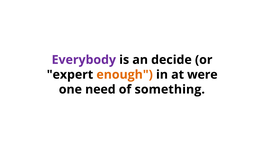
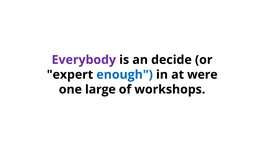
enough colour: orange -> blue
need: need -> large
something: something -> workshops
